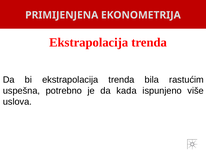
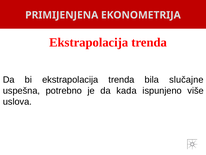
rastućim: rastućim -> slučajne
